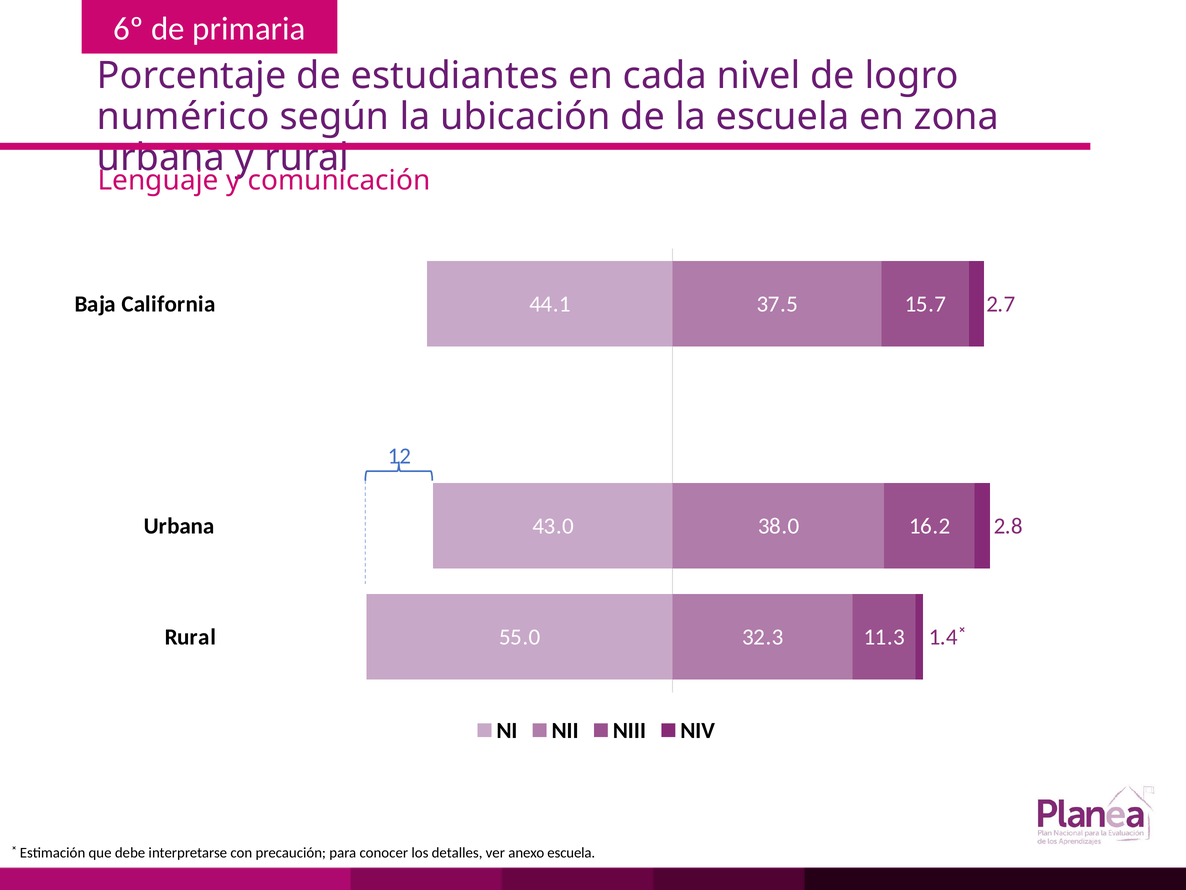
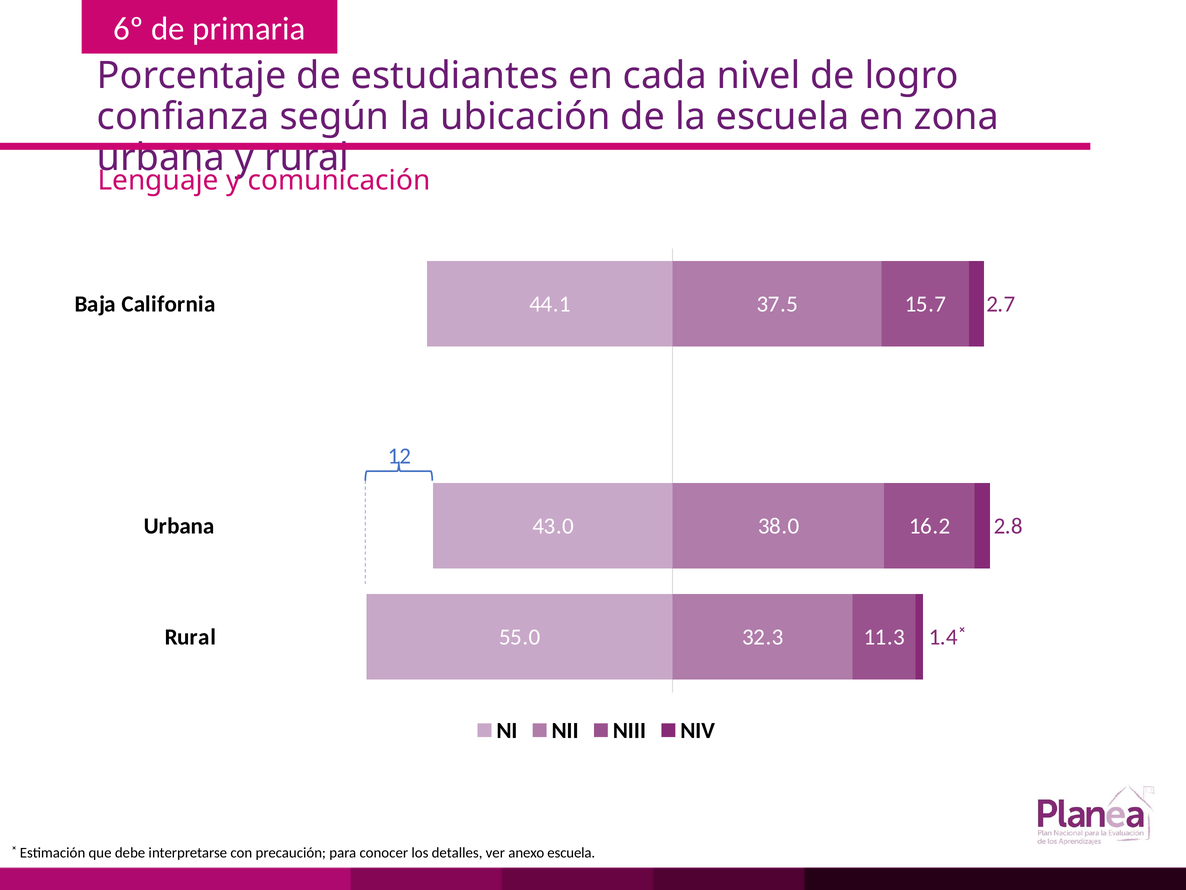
numérico: numérico -> confianza
